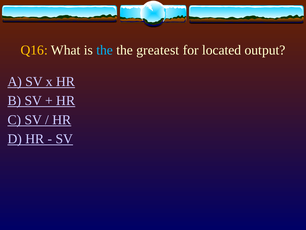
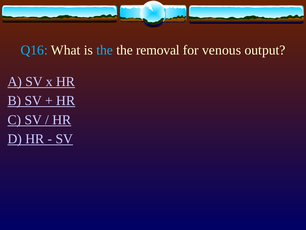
Q16 colour: yellow -> light blue
greatest: greatest -> removal
located: located -> venous
